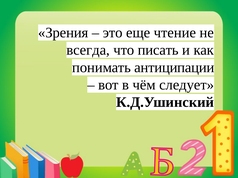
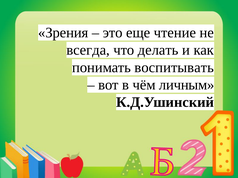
писать: писать -> делать
антиципации: антиципации -> воспитывать
следует: следует -> личным
